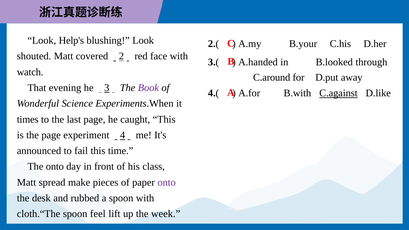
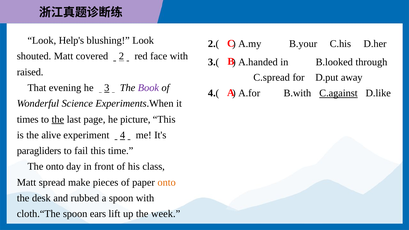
watch: watch -> raised
C.around: C.around -> C.spread
the at (58, 119) underline: none -> present
caught: caught -> picture
the page: page -> alive
announced: announced -> paragliders
onto at (167, 182) colour: purple -> orange
feel: feel -> ears
